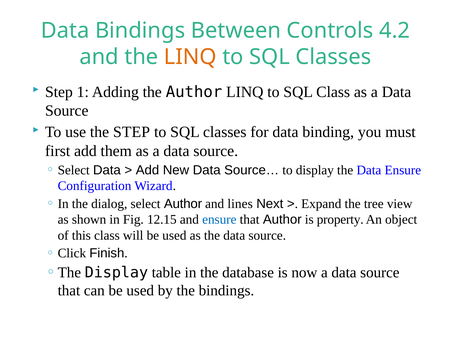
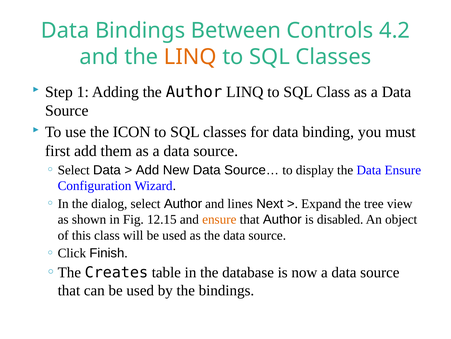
the STEP: STEP -> ICON
ensure at (219, 219) colour: blue -> orange
property: property -> disabled
Display at (116, 272): Display -> Creates
